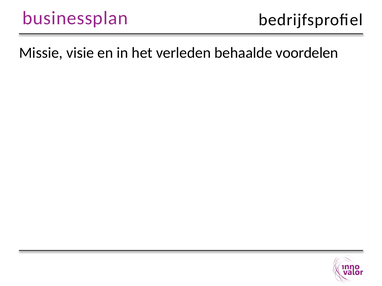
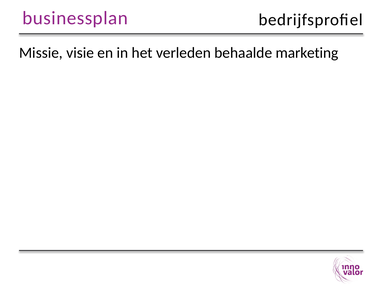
voordelen: voordelen -> marketing
